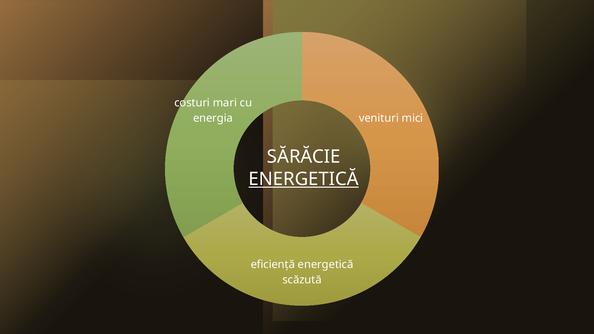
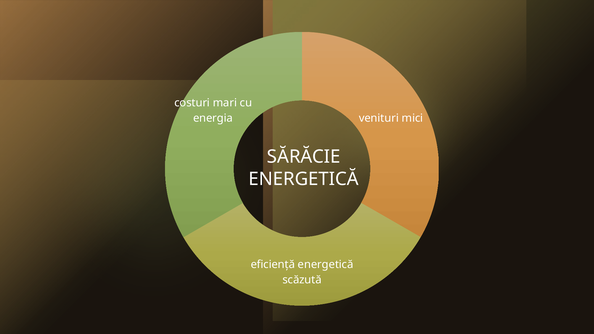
ENERGETICĂ at (304, 179) underline: present -> none
